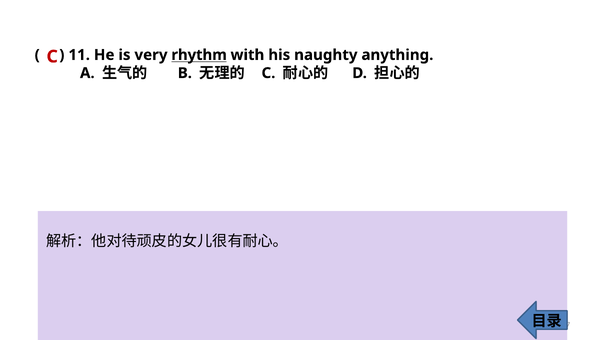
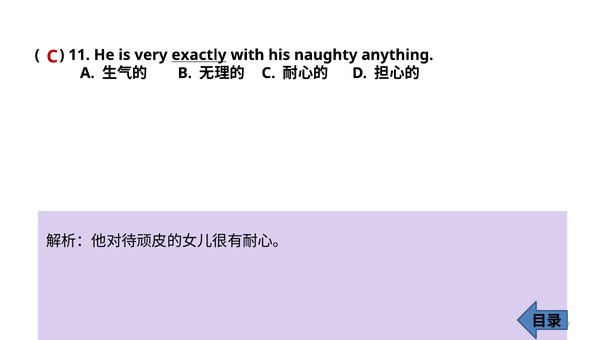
rhythm: rhythm -> exactly
